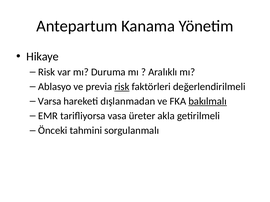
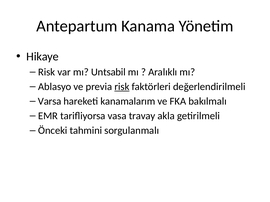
Duruma: Duruma -> Untsabil
dışlanmadan: dışlanmadan -> kanamalarım
bakılmalı underline: present -> none
üreter: üreter -> travay
